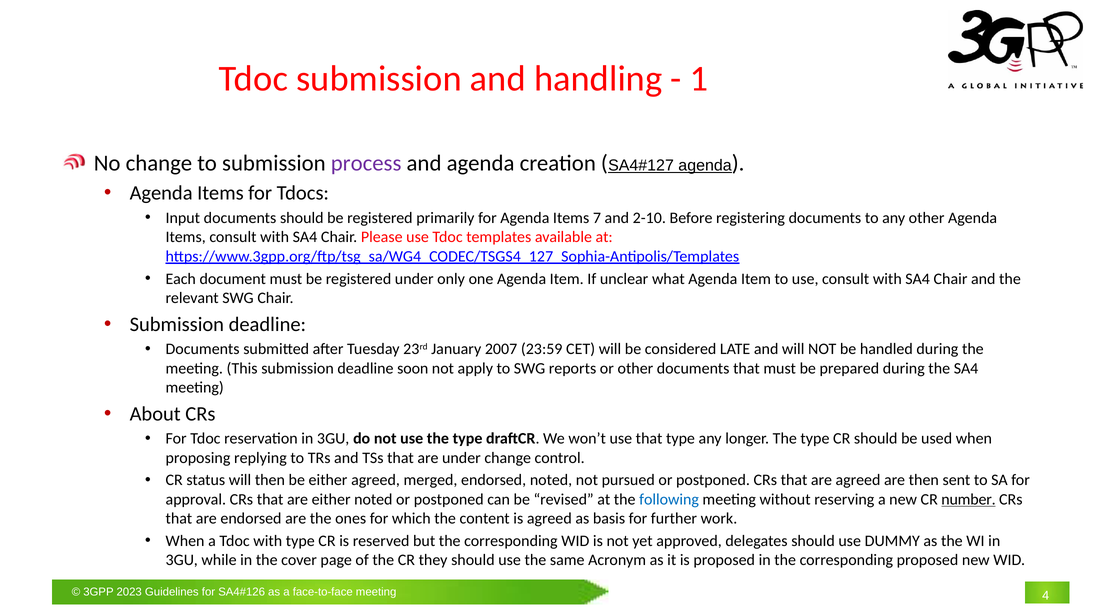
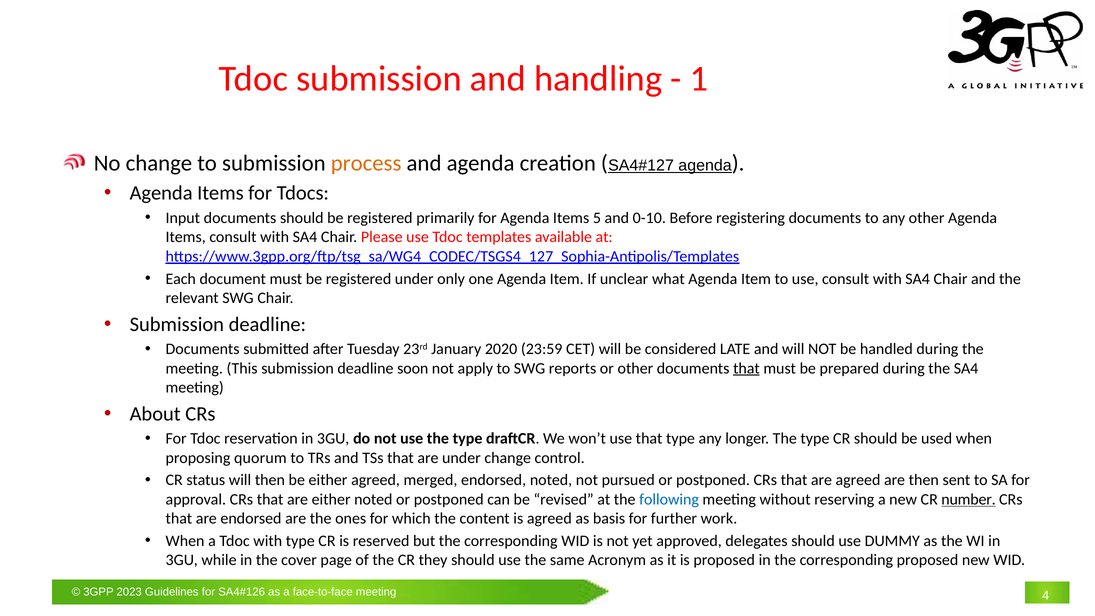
process colour: purple -> orange
7: 7 -> 5
2-10: 2-10 -> 0-10
2007: 2007 -> 2020
that at (746, 368) underline: none -> present
replying: replying -> quorum
